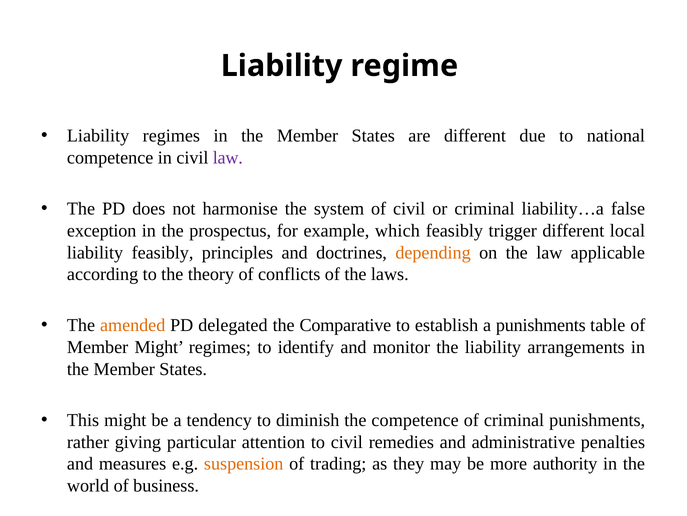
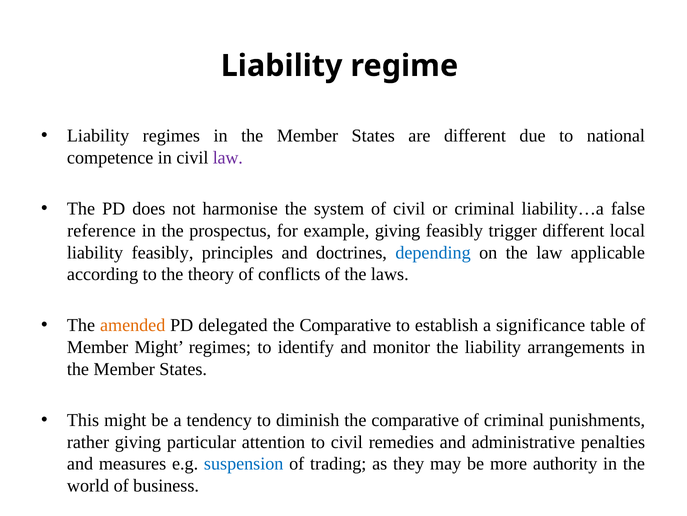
exception: exception -> reference
example which: which -> giving
depending colour: orange -> blue
a punishments: punishments -> significance
diminish the competence: competence -> comparative
suspension colour: orange -> blue
